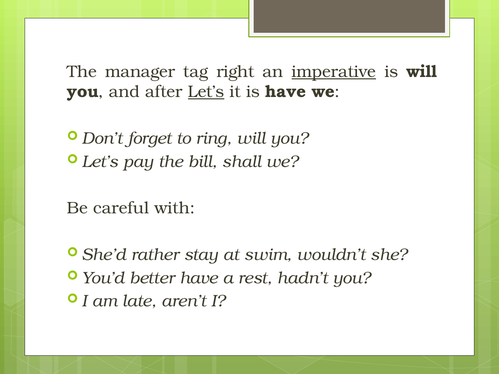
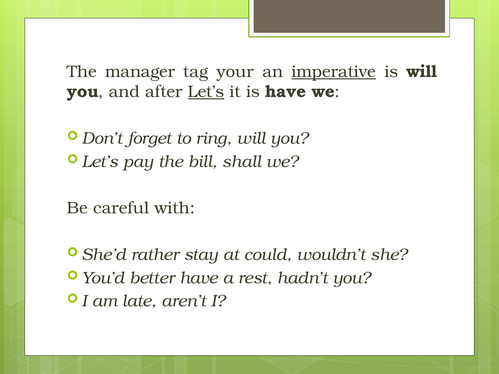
right: right -> your
swim: swim -> could
